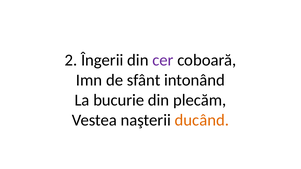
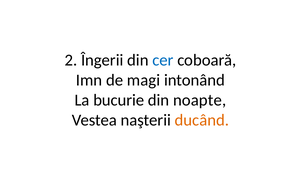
cer colour: purple -> blue
sfânt: sfânt -> magi
plecăm: plecăm -> noapte
